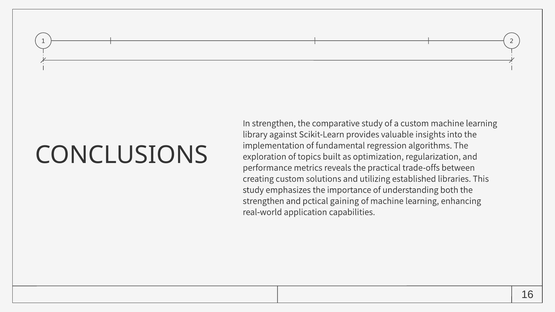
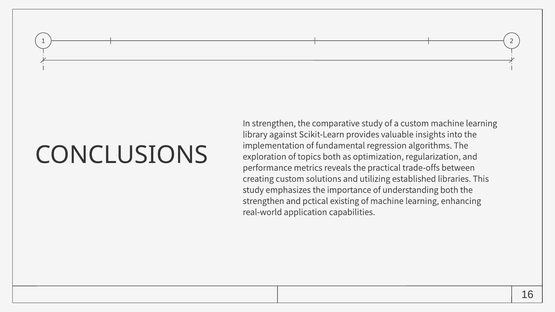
topics built: built -> both
gaining: gaining -> existing
